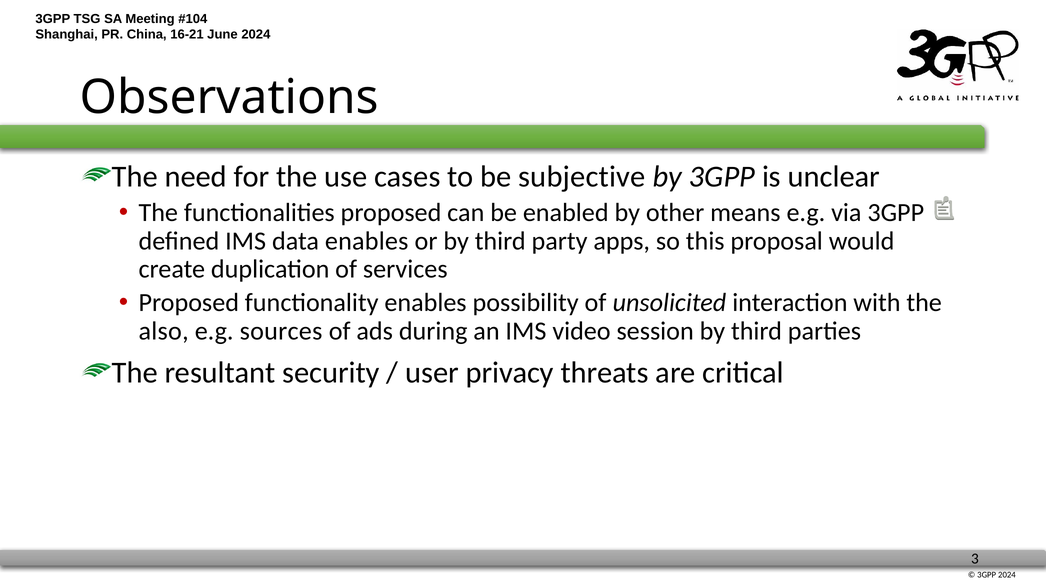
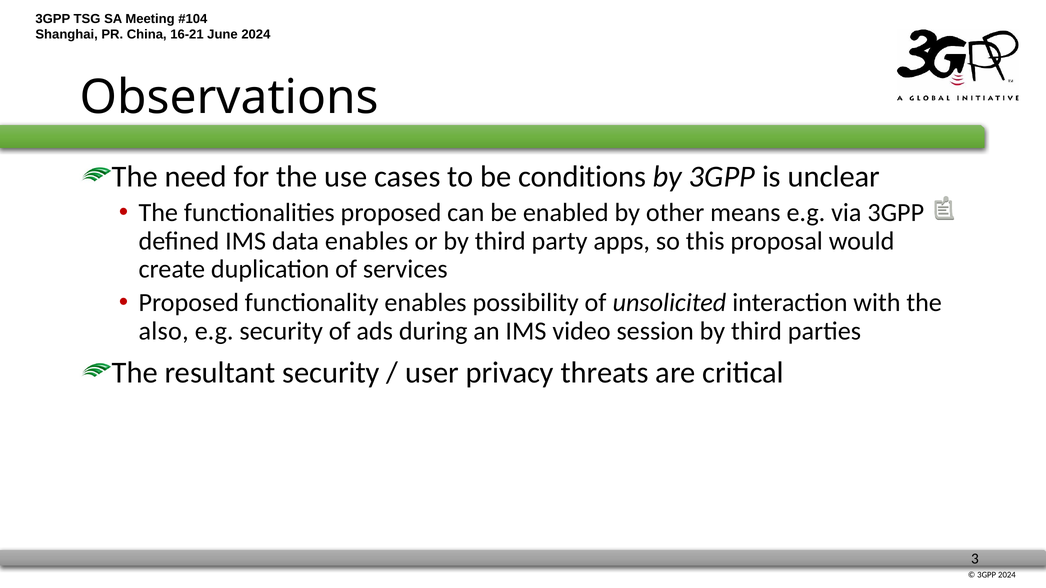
subjective: subjective -> conditions
e.g sources: sources -> security
